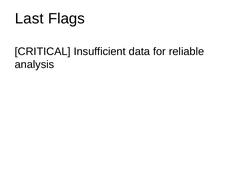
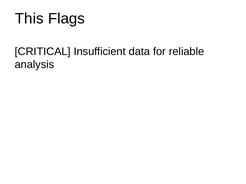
Last: Last -> This
